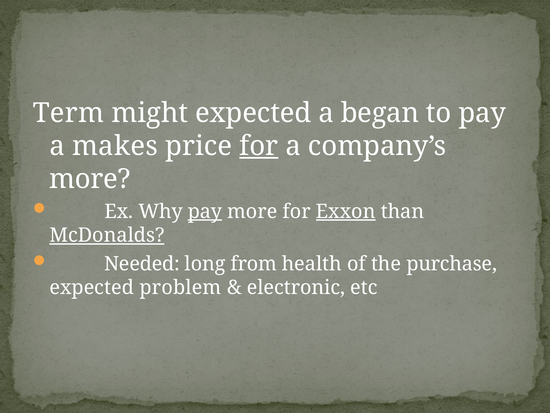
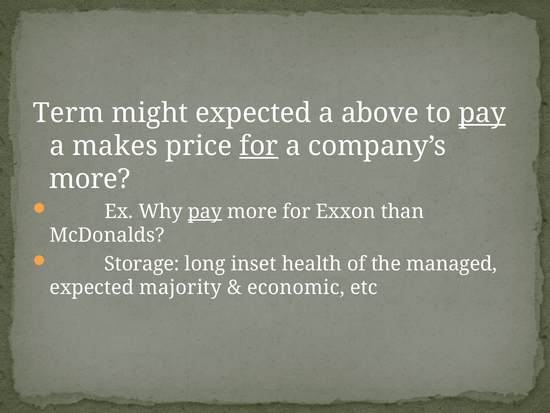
began: began -> above
pay at (482, 113) underline: none -> present
Exxon underline: present -> none
McDonalds underline: present -> none
Needed: Needed -> Storage
from: from -> inset
purchase: purchase -> managed
problem: problem -> majority
electronic: electronic -> economic
